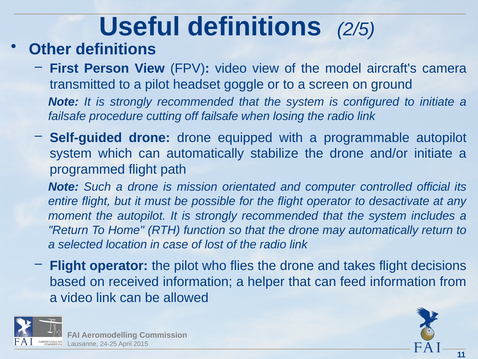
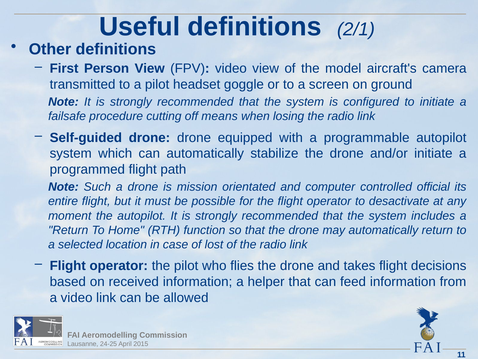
2/5: 2/5 -> 2/1
off failsafe: failsafe -> means
